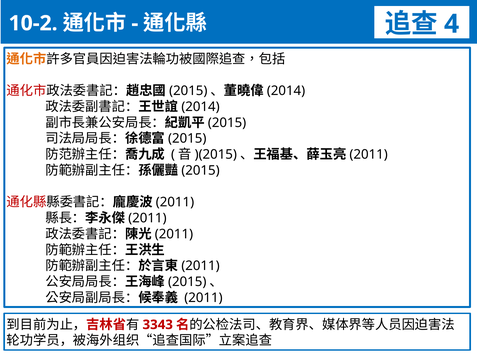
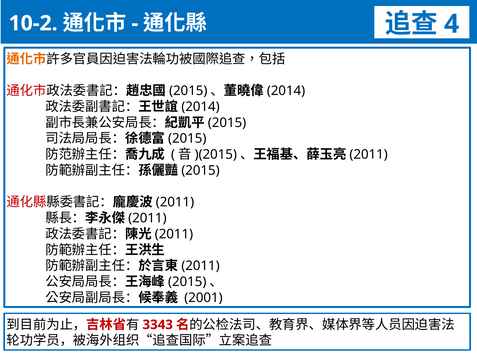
2011 at (203, 298): 2011 -> 2001
